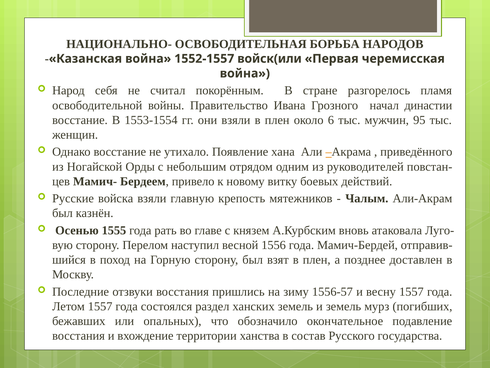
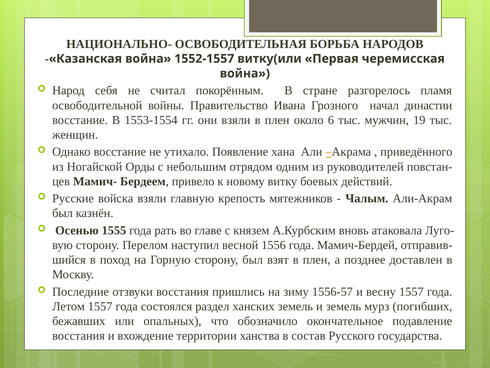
войск(или: войск(или -> витку(или
95: 95 -> 19
